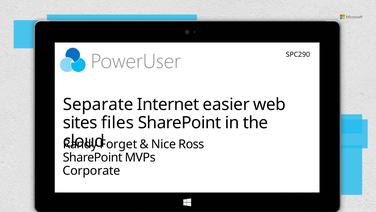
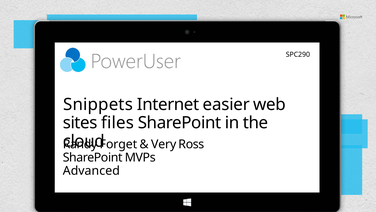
Separate: Separate -> Snippets
Nice: Nice -> Very
Corporate: Corporate -> Advanced
